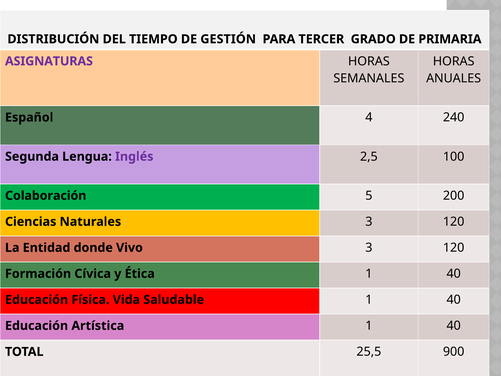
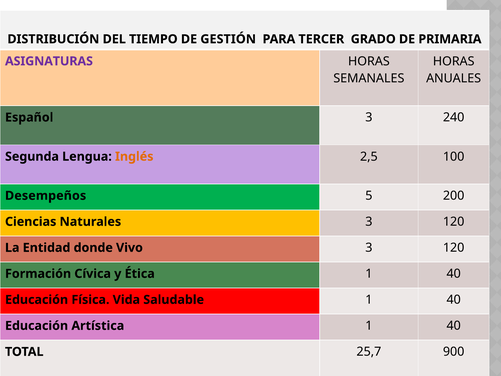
Español 4: 4 -> 3
Inglés colour: purple -> orange
Colaboración: Colaboración -> Desempeños
25,5: 25,5 -> 25,7
